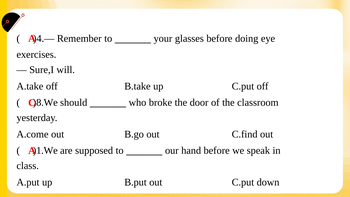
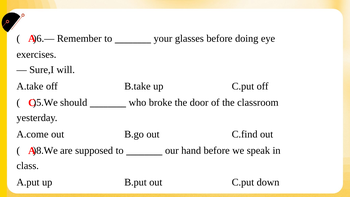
)4.—: )4.— -> )6.—
)8.We: )8.We -> )5.We
)1.We: )1.We -> )8.We
